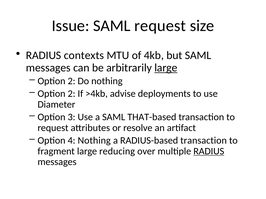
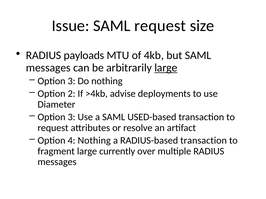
contexts: contexts -> payloads
2 at (72, 81): 2 -> 3
THAT-based: THAT-based -> USED-based
reducing: reducing -> currently
RADIUS at (209, 151) underline: present -> none
